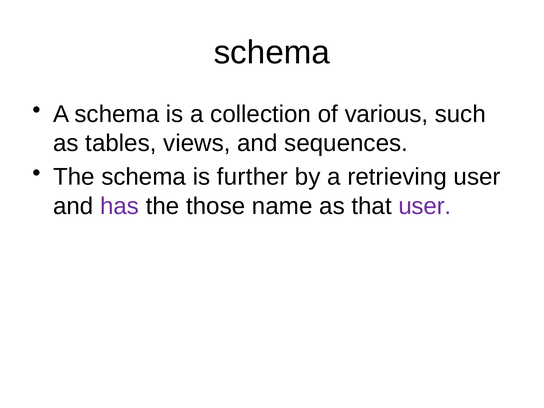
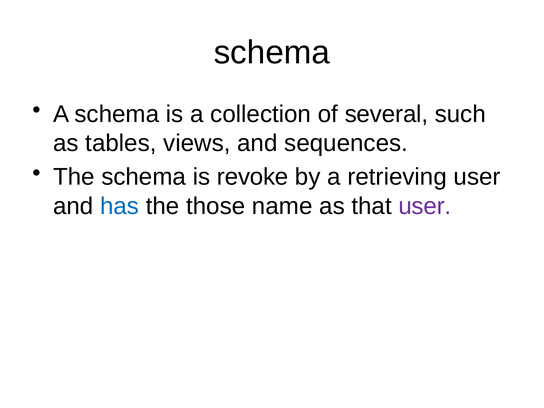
various: various -> several
further: further -> revoke
has colour: purple -> blue
